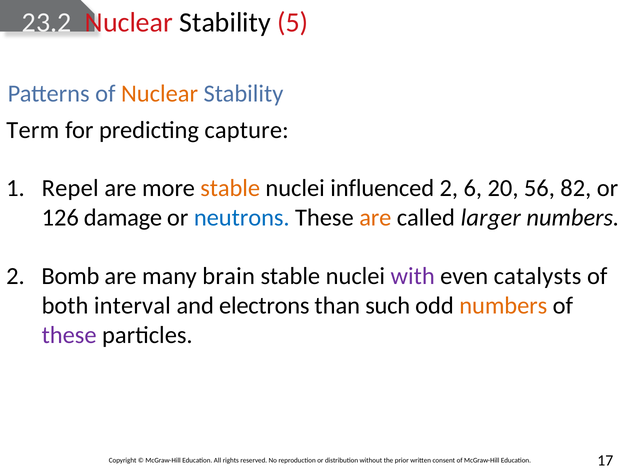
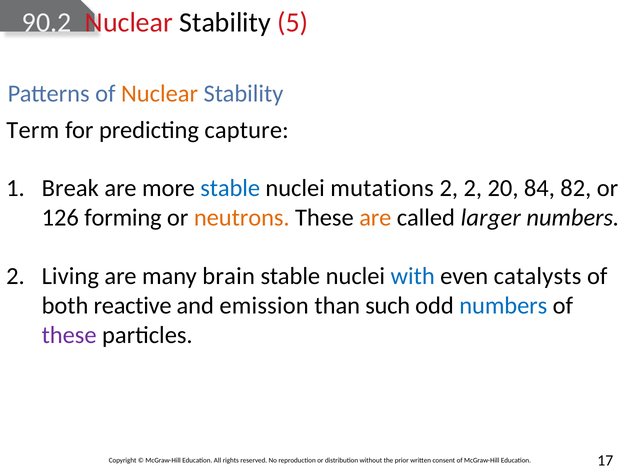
23.2: 23.2 -> 90.2
Repel: Repel -> Break
stable at (230, 188) colour: orange -> blue
influenced: influenced -> mutations
2 6: 6 -> 2
56: 56 -> 84
damage: damage -> forming
neutrons colour: blue -> orange
Bomb: Bomb -> Living
with colour: purple -> blue
interval: interval -> reactive
electrons: electrons -> emission
numbers at (503, 305) colour: orange -> blue
